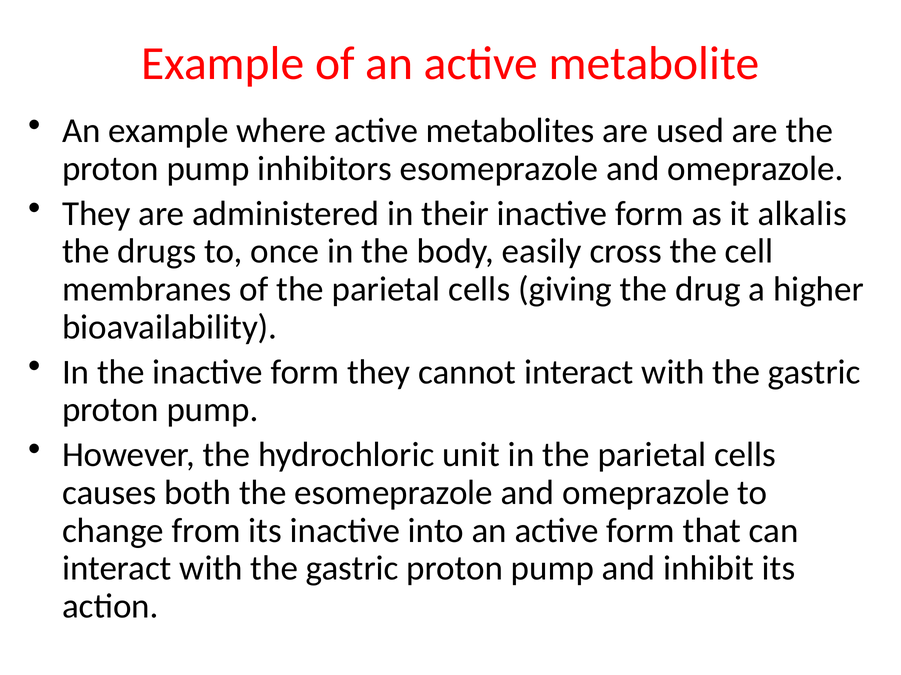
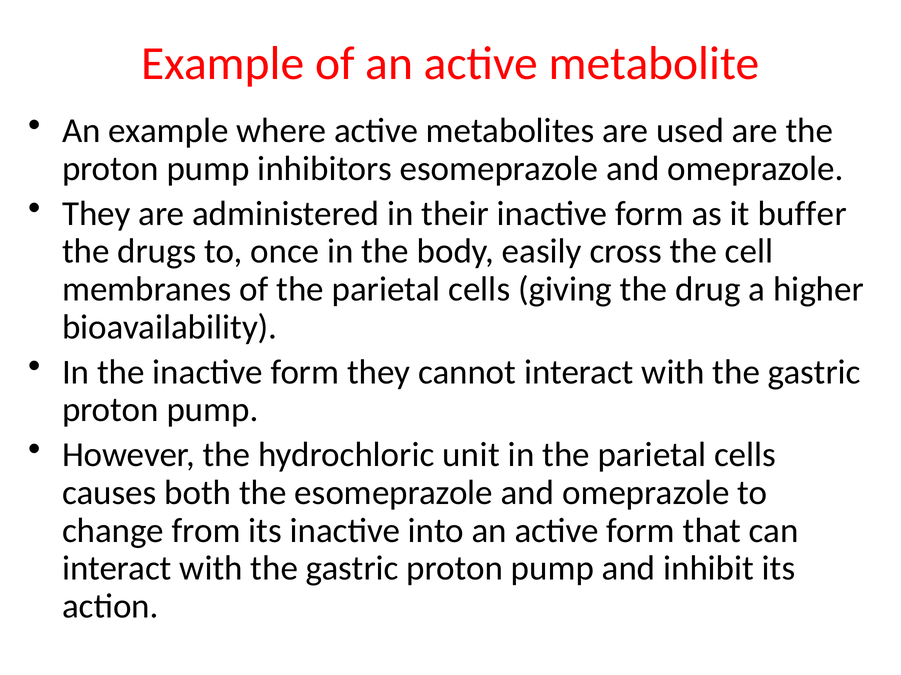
alkalis: alkalis -> buffer
